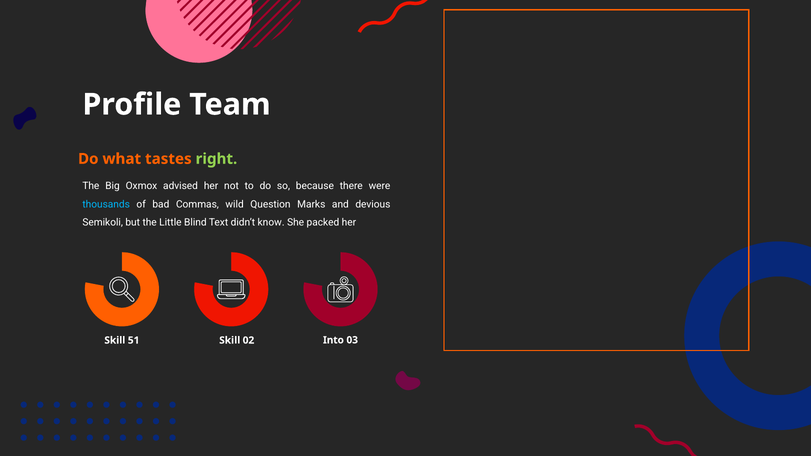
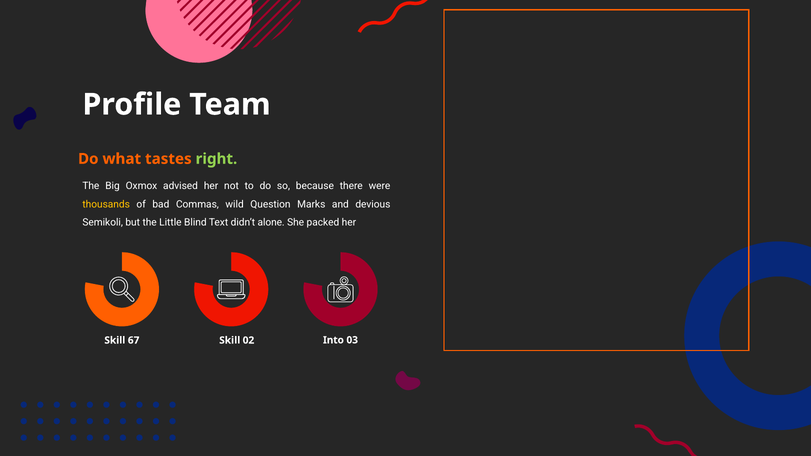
thousands colour: light blue -> yellow
know: know -> alone
51: 51 -> 67
